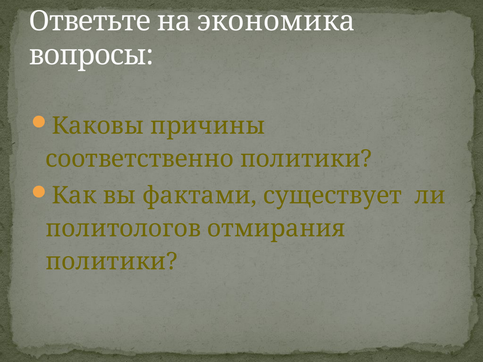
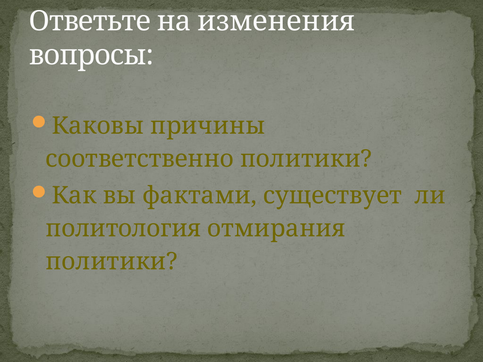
экономика: экономика -> изменения
политологов: политологов -> политология
